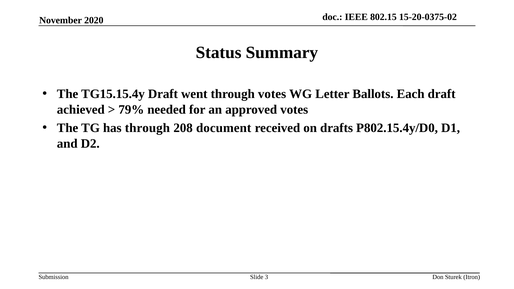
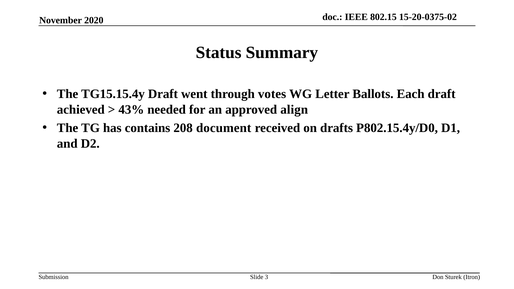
79%: 79% -> 43%
approved votes: votes -> align
has through: through -> contains
